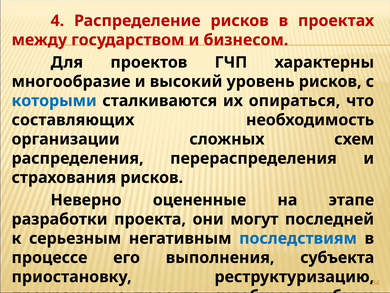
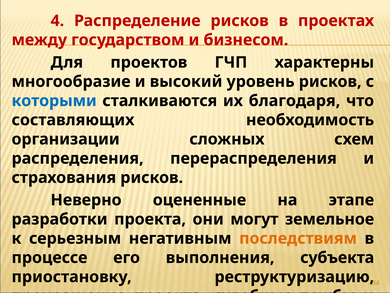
опираться: опираться -> благодаря
последней: последней -> земельное
последствиям colour: blue -> orange
